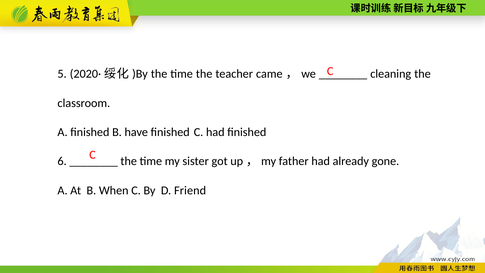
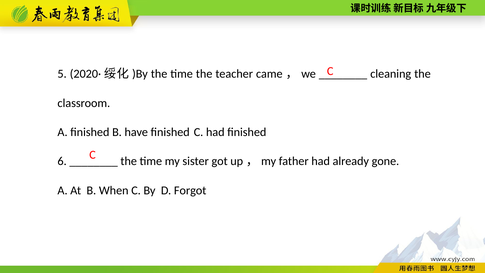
Friend: Friend -> Forgot
